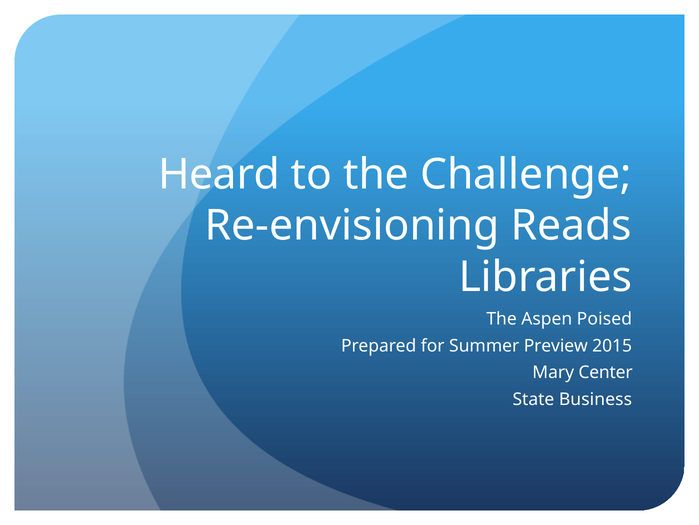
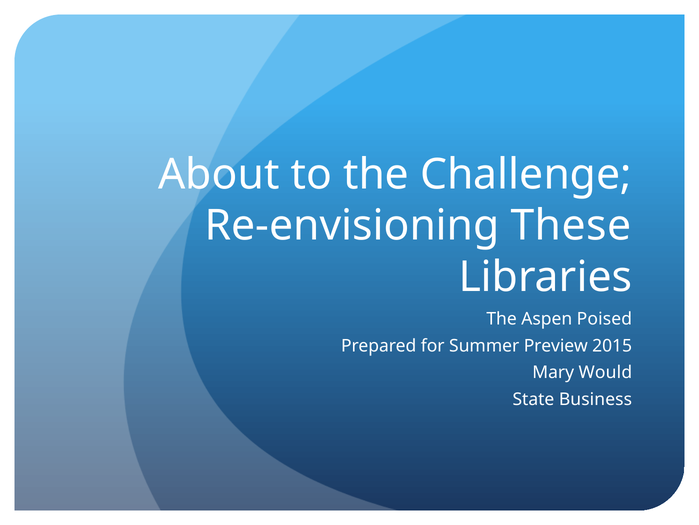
Heard: Heard -> About
Reads: Reads -> These
Center: Center -> Would
